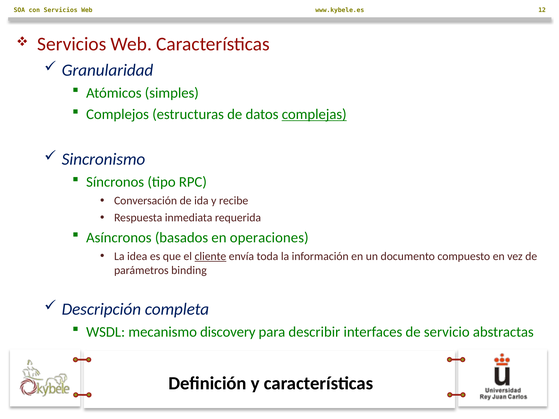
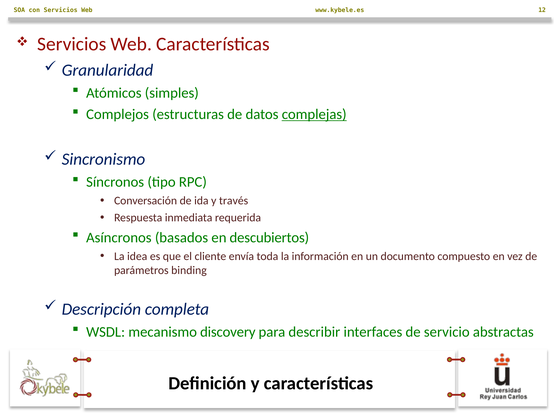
recibe: recibe -> través
operaciones: operaciones -> descubiertos
cliente underline: present -> none
